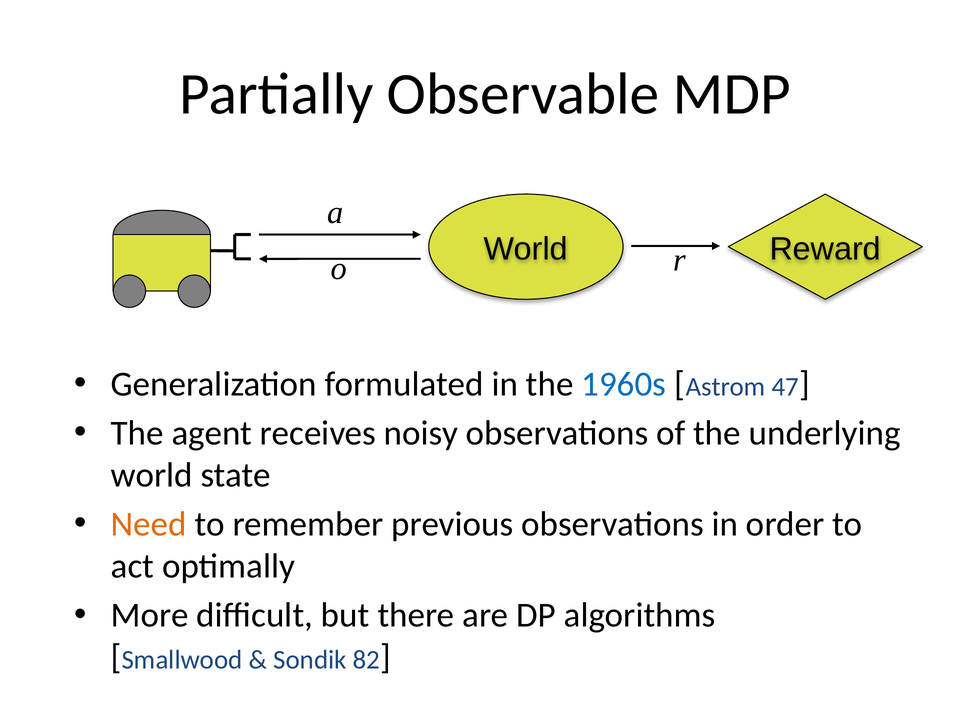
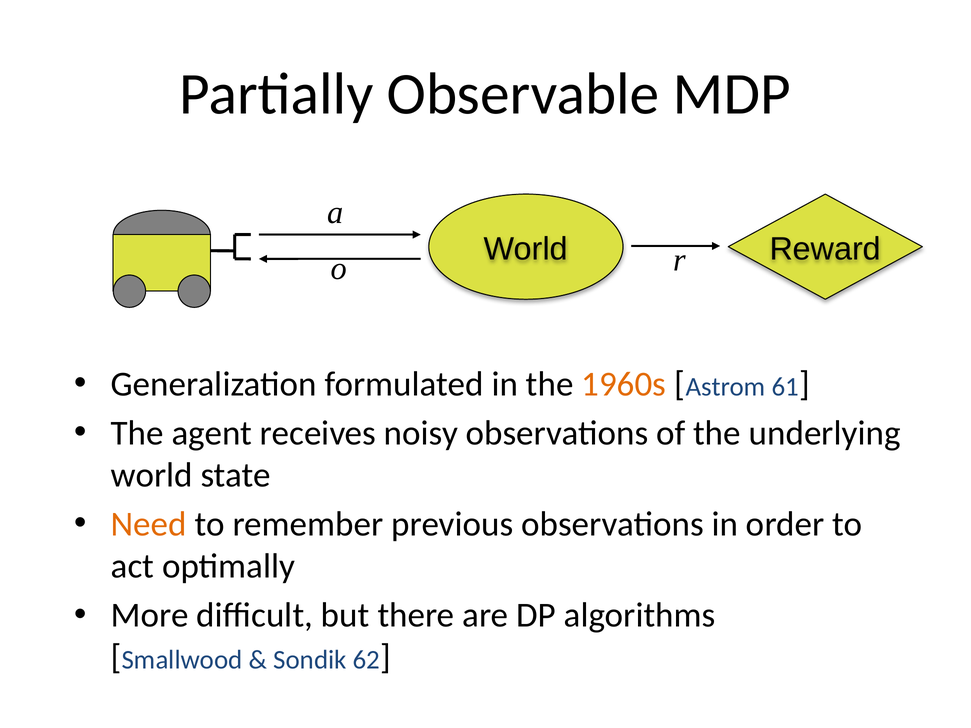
1960s colour: blue -> orange
47: 47 -> 61
82: 82 -> 62
